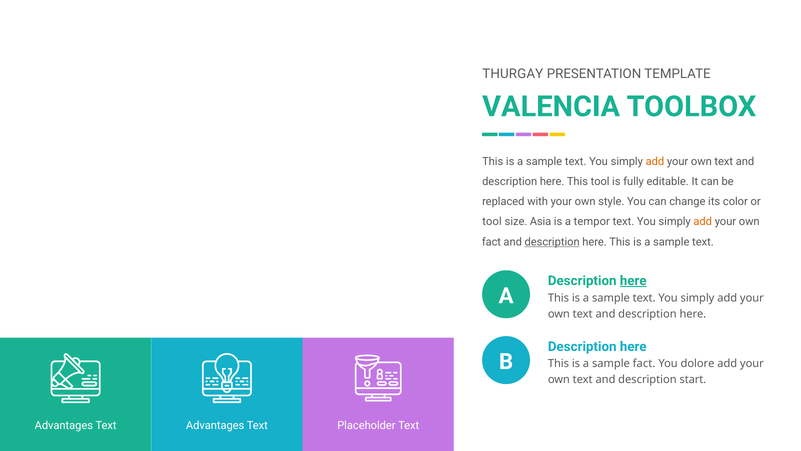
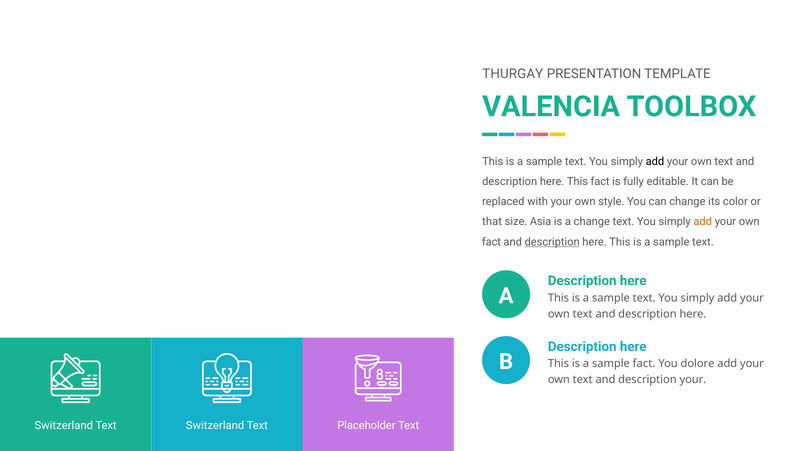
add at (655, 161) colour: orange -> black
This tool: tool -> fact
tool at (492, 222): tool -> that
a tempor: tempor -> change
here at (633, 280) underline: present -> none
description start: start -> your
Advantages at (64, 425): Advantages -> Switzerland
Text Advantages: Advantages -> Switzerland
